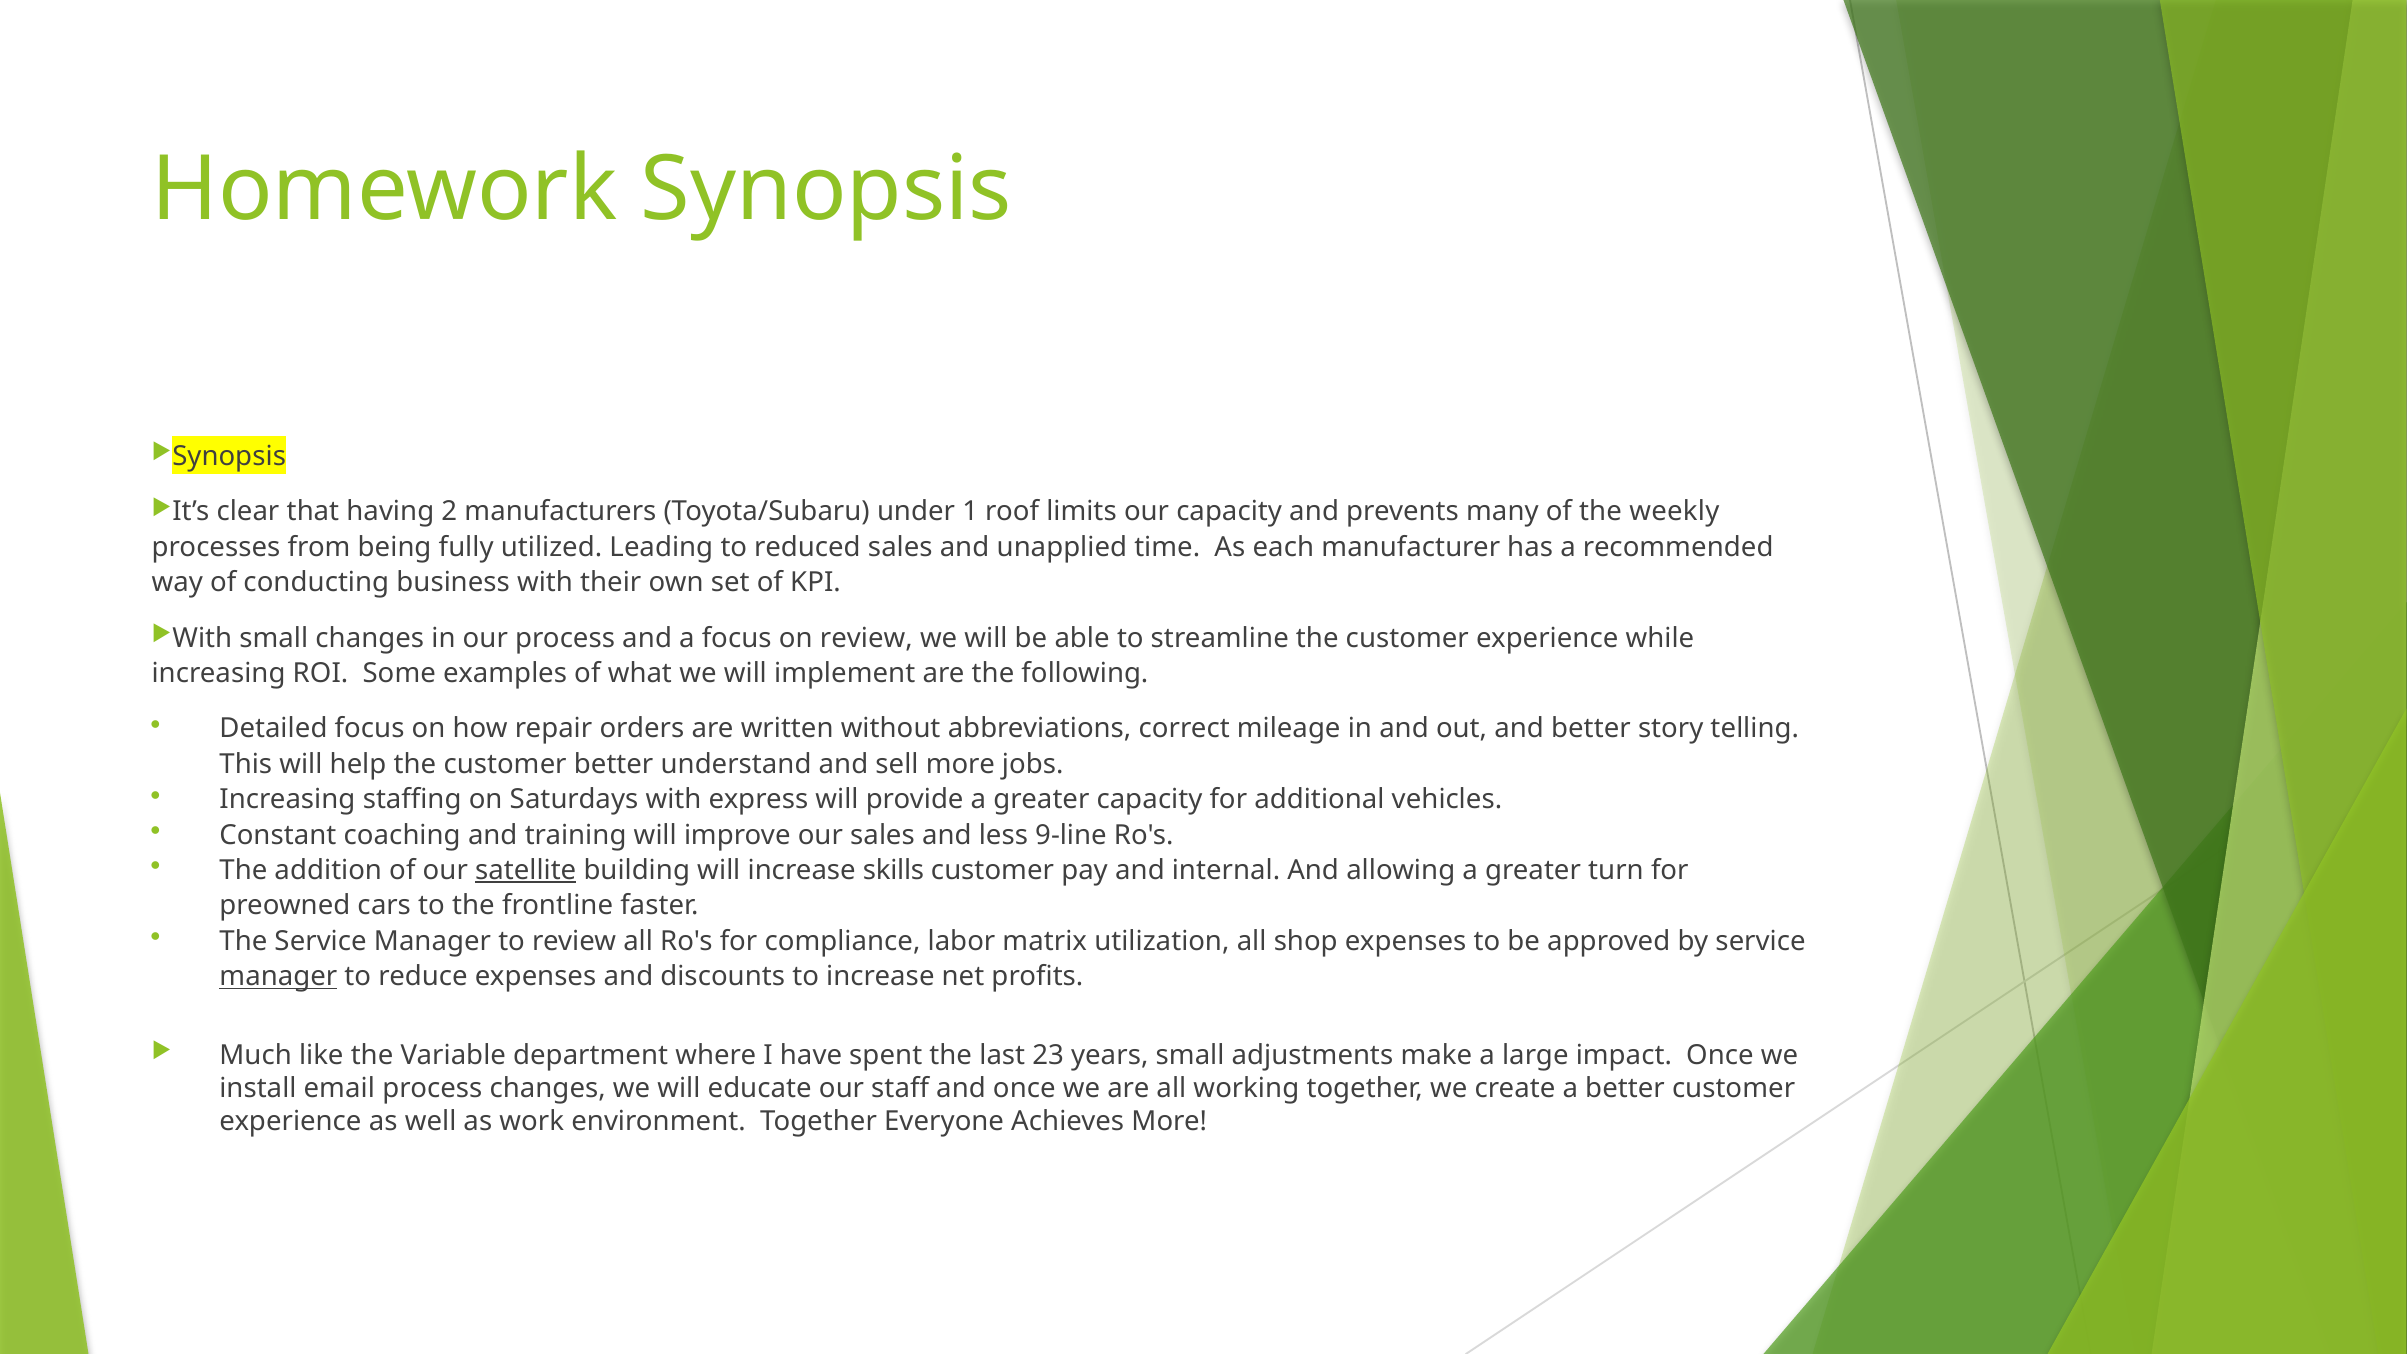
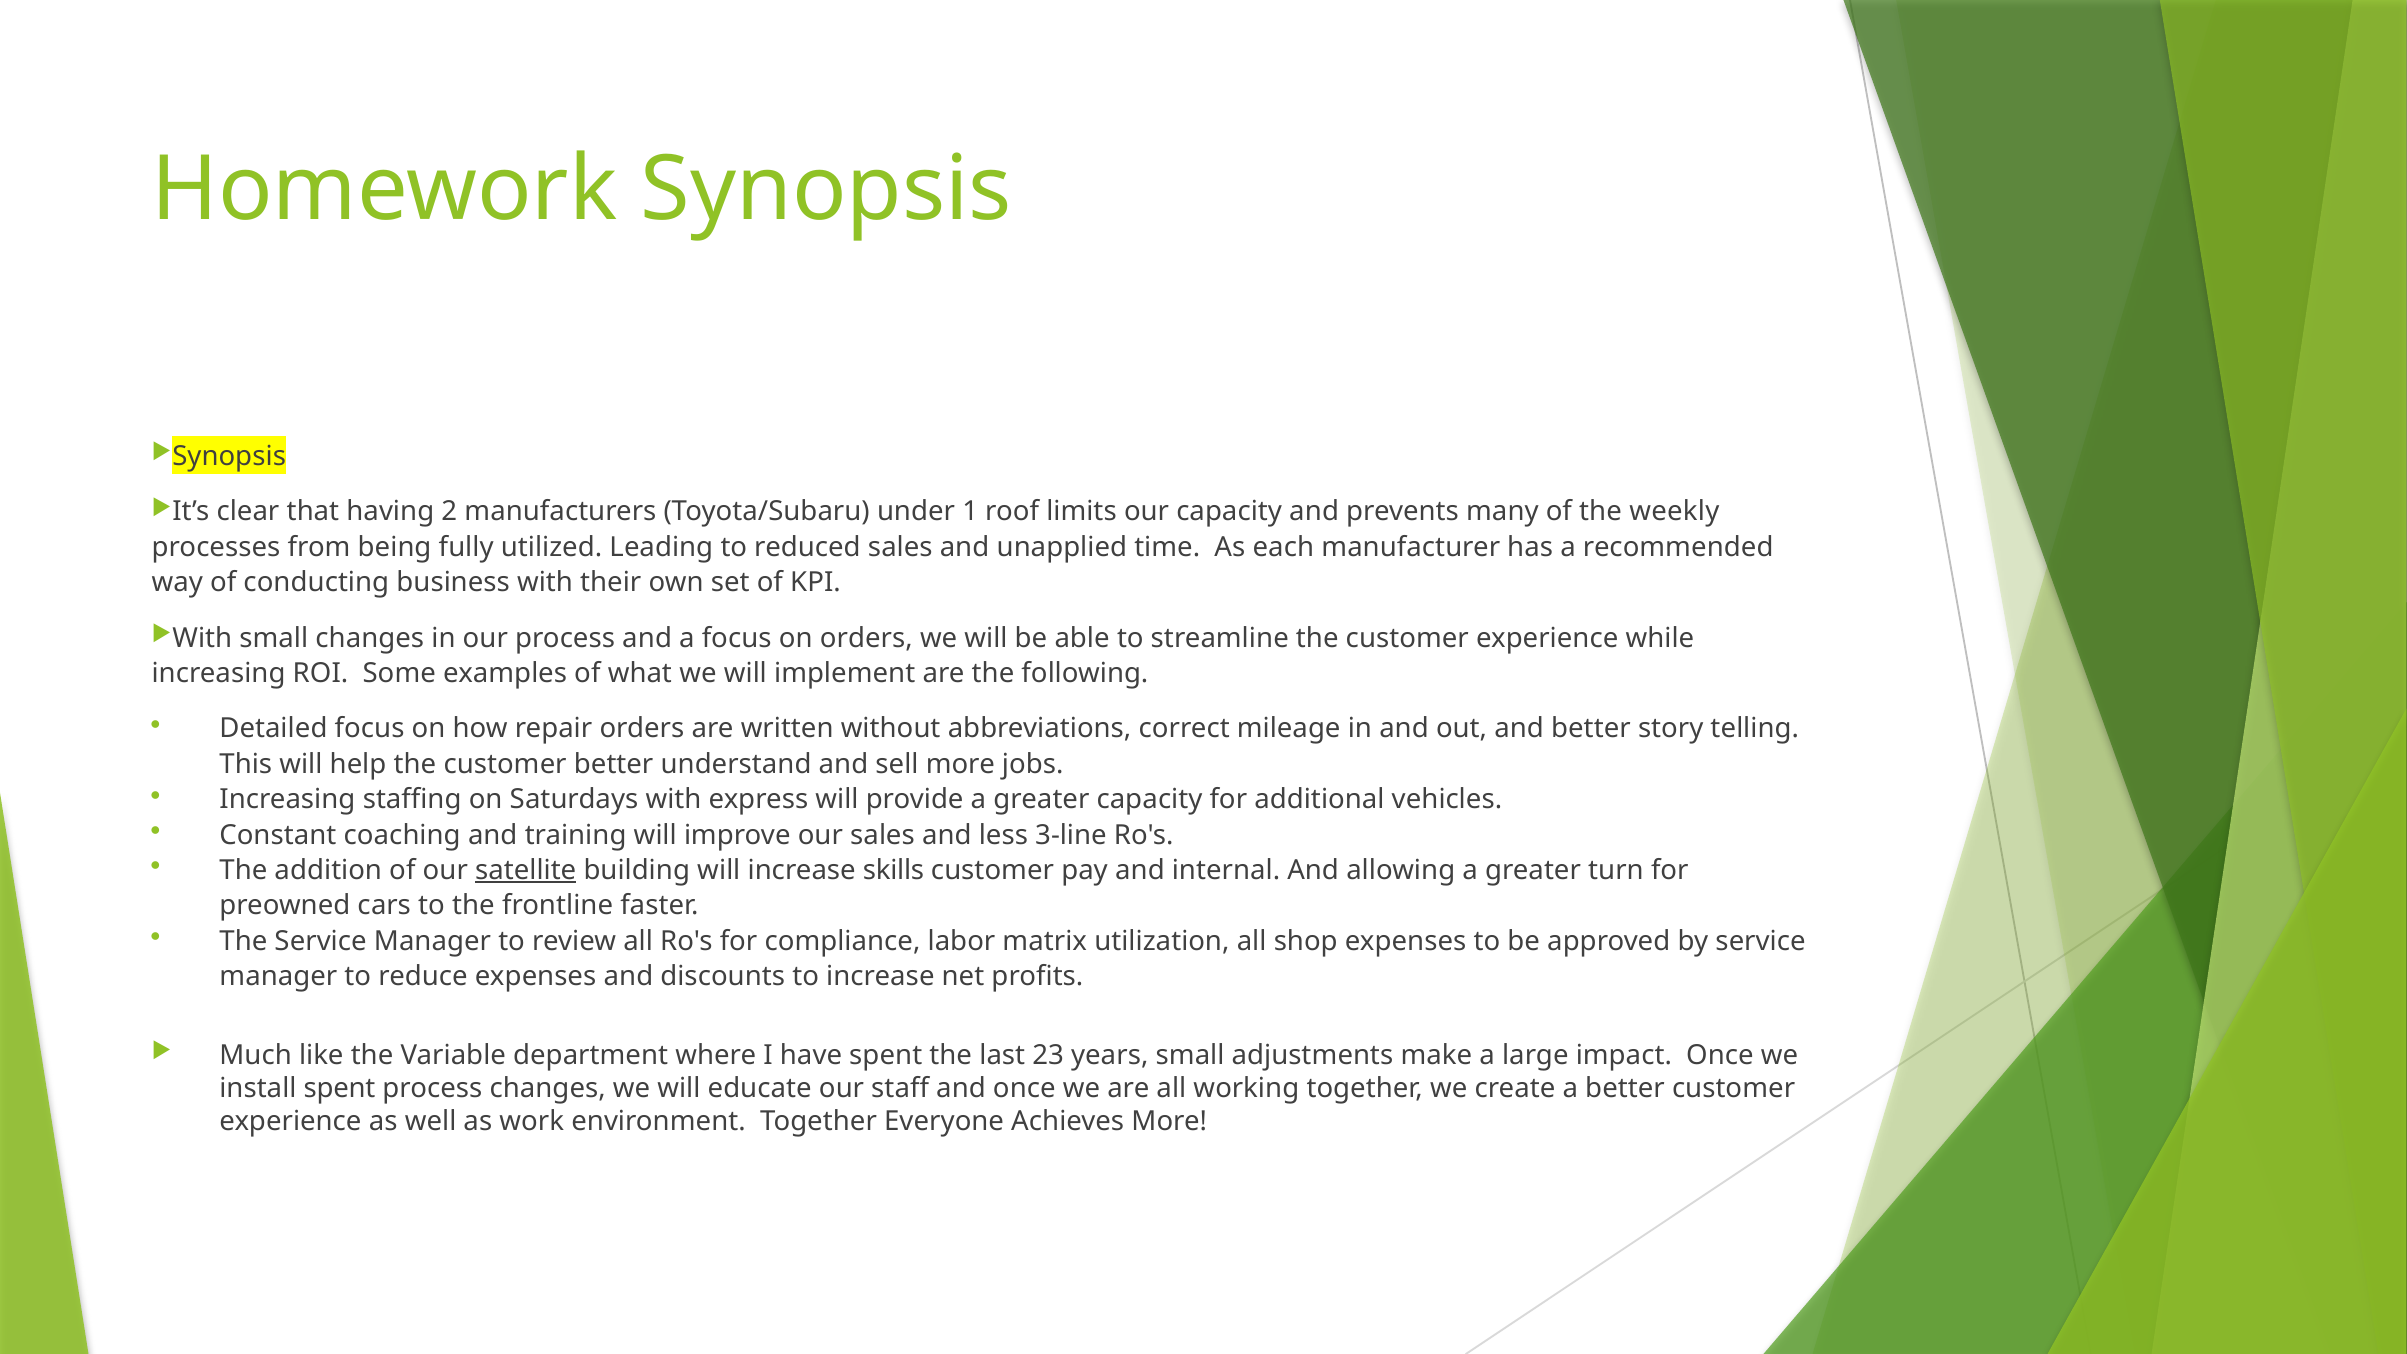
on review: review -> orders
9-line: 9-line -> 3-line
manager at (278, 977) underline: present -> none
install email: email -> spent
